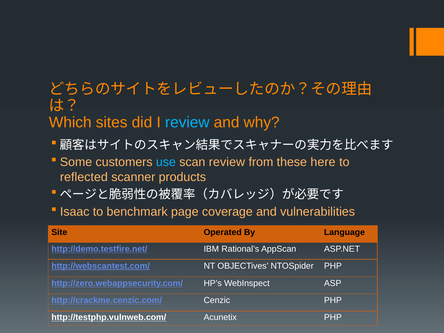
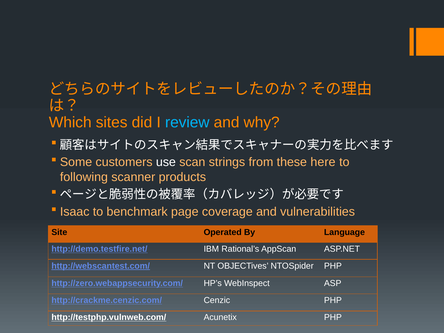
use colour: light blue -> white
scan review: review -> strings
reflected: reflected -> following
